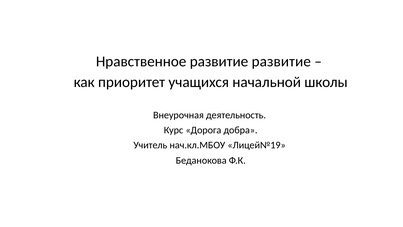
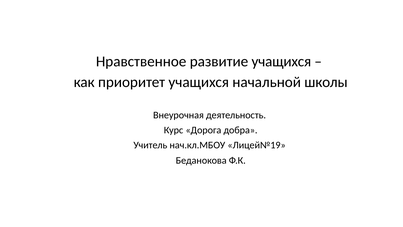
развитие развитие: развитие -> учащихся
